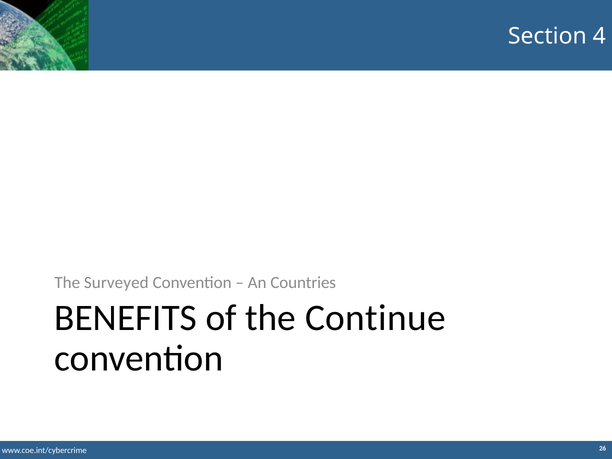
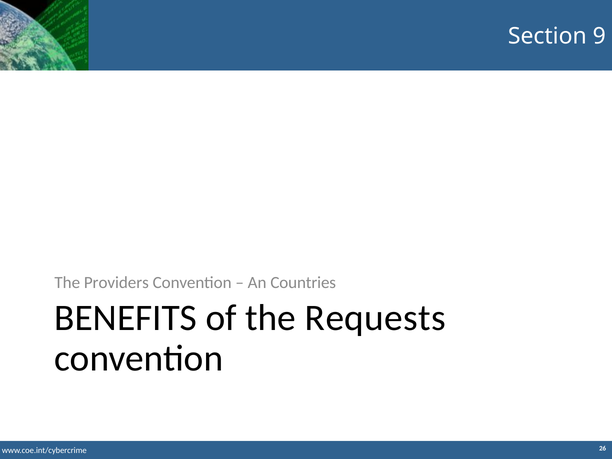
4: 4 -> 9
Surveyed: Surveyed -> Providers
Continue: Continue -> Requests
